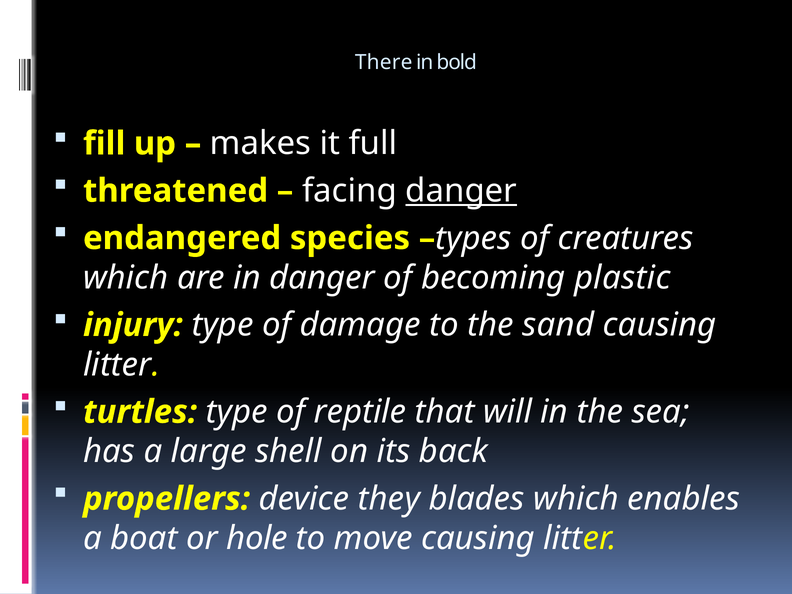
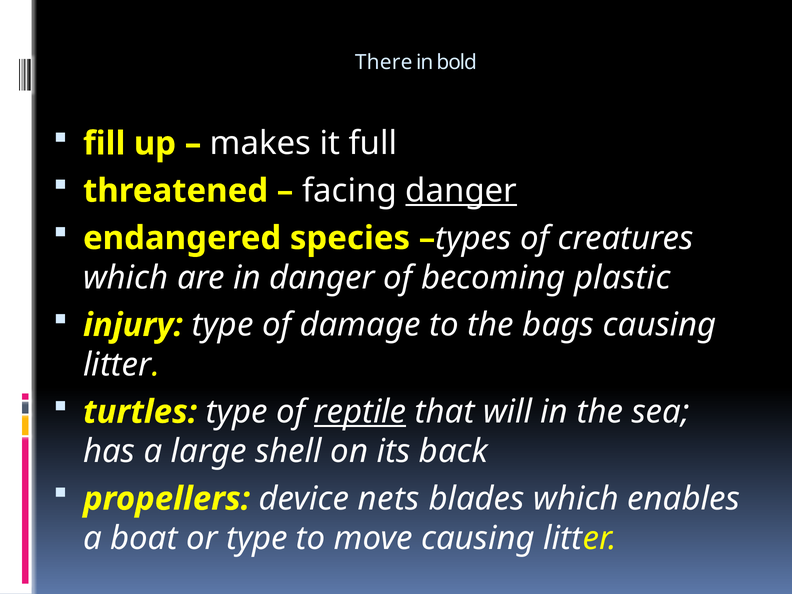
sand: sand -> bags
reptile underline: none -> present
they: they -> nets
or hole: hole -> type
